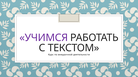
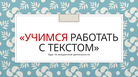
УЧИМСЯ colour: purple -> red
